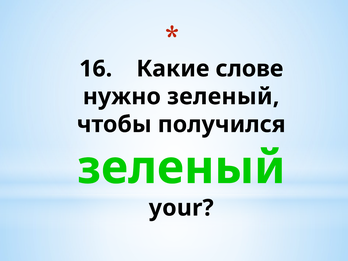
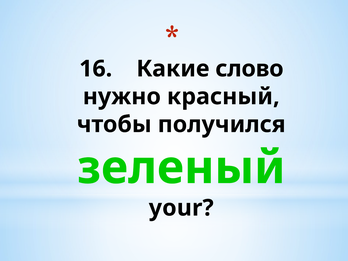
слове: слове -> слово
нужно зеленый: зеленый -> красный
